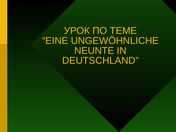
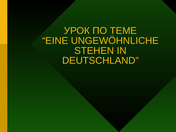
NEUNTE: NEUNTE -> STEHEN
